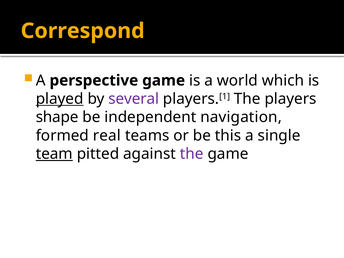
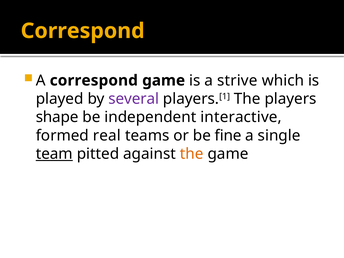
A perspective: perspective -> correspond
world: world -> strive
played underline: present -> none
navigation: navigation -> interactive
this: this -> fine
the at (192, 154) colour: purple -> orange
